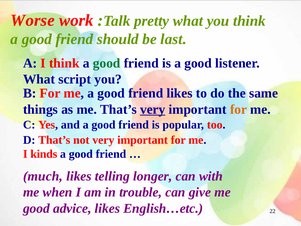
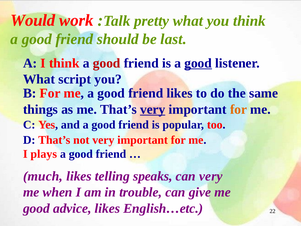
Worse: Worse -> Would
good at (107, 63) colour: green -> red
good at (198, 63) underline: none -> present
kinds: kinds -> plays
longer: longer -> speaks
can with: with -> very
